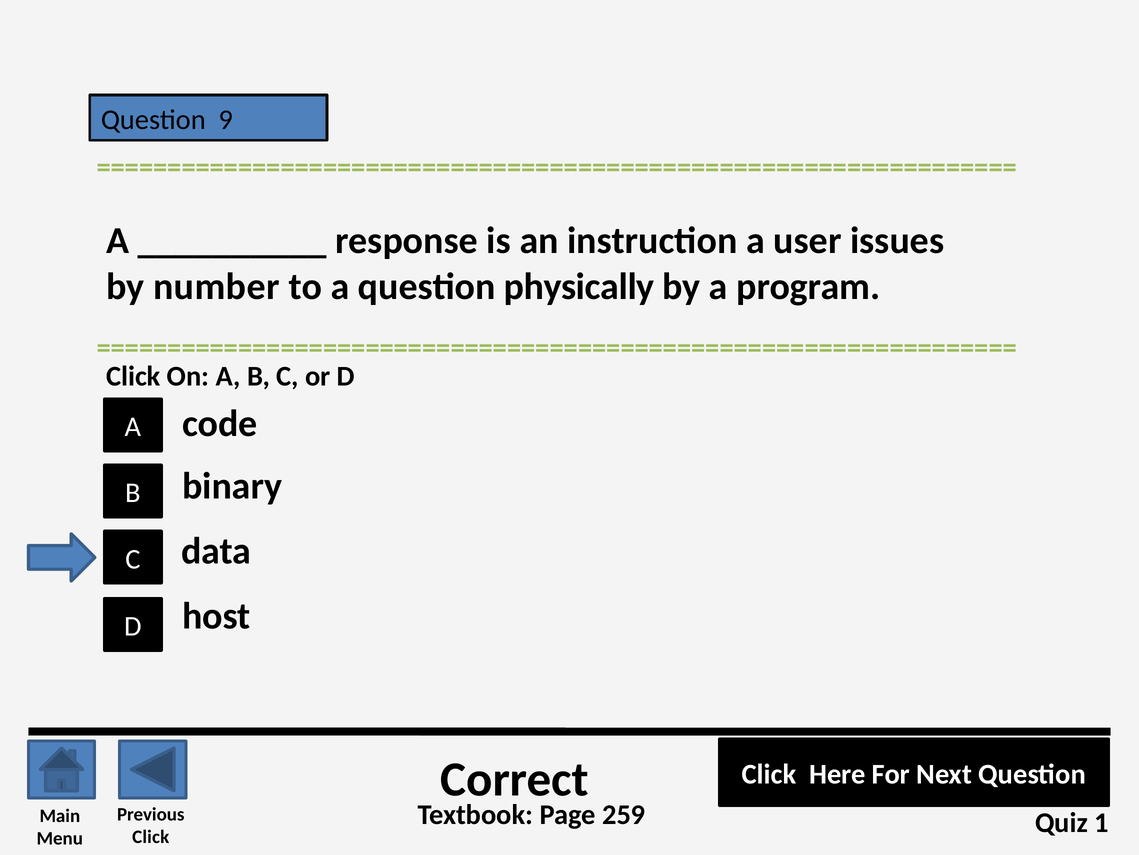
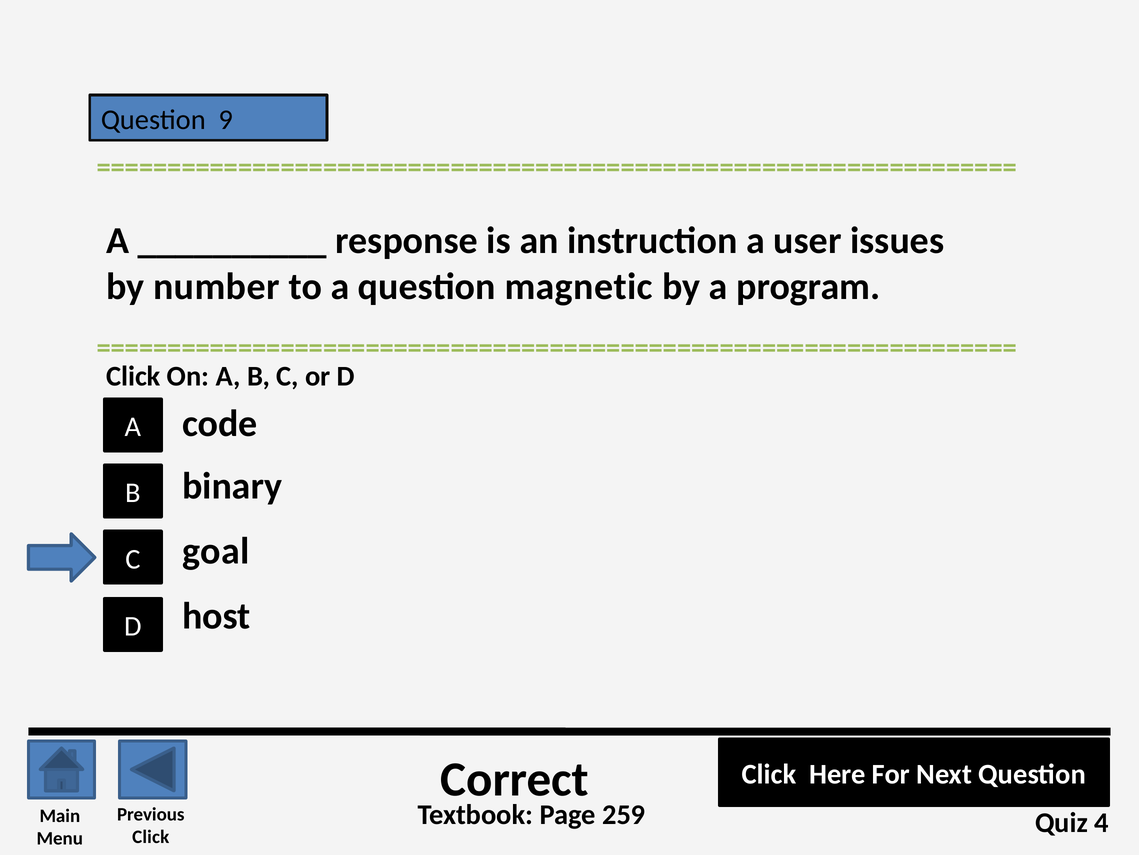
physically: physically -> magnetic
data: data -> goal
1: 1 -> 4
